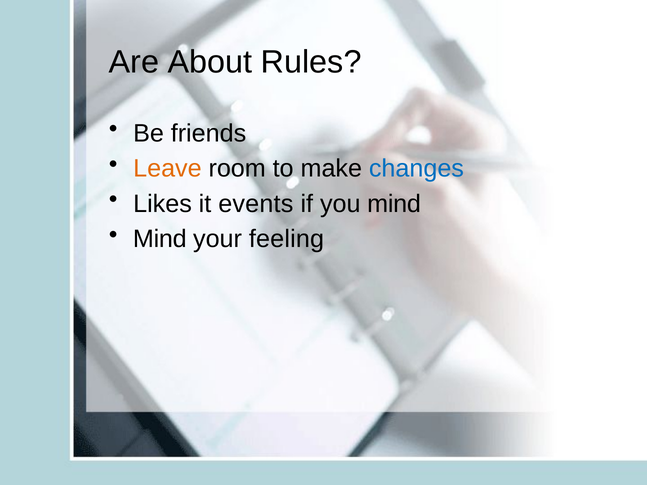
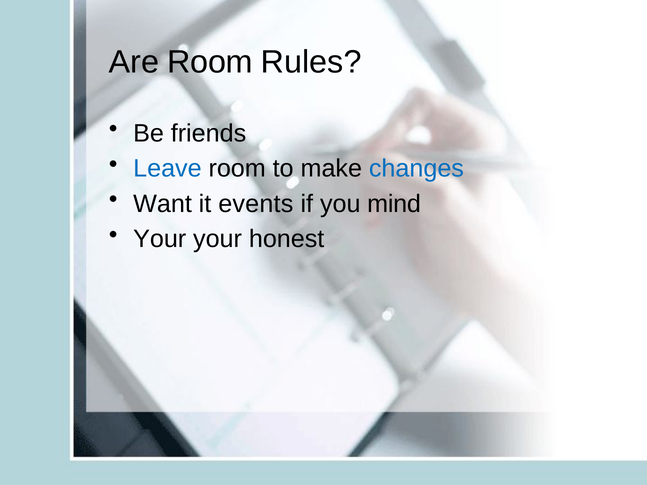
Are About: About -> Room
Leave colour: orange -> blue
Likes: Likes -> Want
Mind at (160, 239): Mind -> Your
feeling: feeling -> honest
